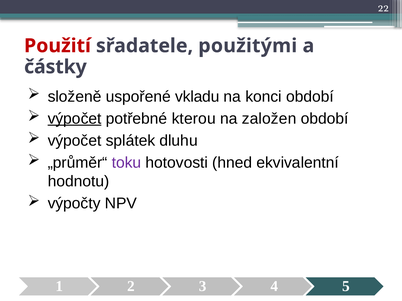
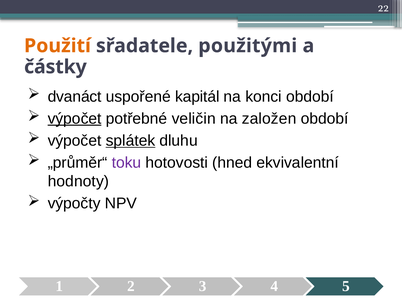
Použití colour: red -> orange
složeně: složeně -> dvanáct
vkladu: vkladu -> kapitál
kterou: kterou -> veličin
splátek underline: none -> present
hodnotu: hodnotu -> hodnoty
